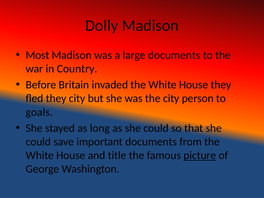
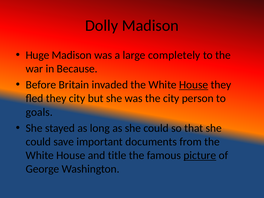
Most: Most -> Huge
large documents: documents -> completely
Country: Country -> Because
House at (194, 85) underline: none -> present
